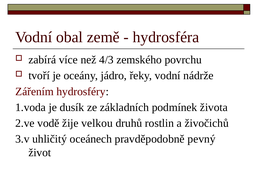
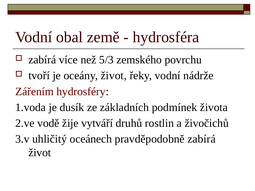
4/3: 4/3 -> 5/3
oceány jádro: jádro -> život
velkou: velkou -> vytváří
pravděpodobně pevný: pevný -> zabírá
